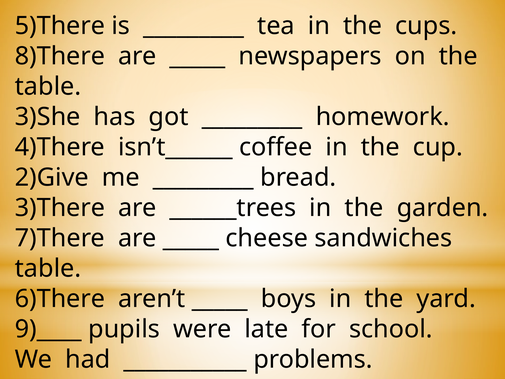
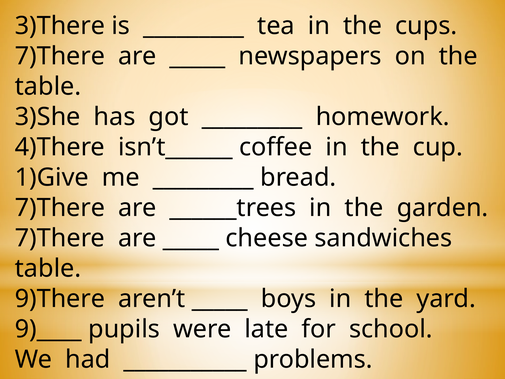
5)There: 5)There -> 3)There
8)There at (60, 56): 8)There -> 7)There
2)Give: 2)Give -> 1)Give
3)There at (60, 208): 3)There -> 7)There
6)There: 6)There -> 9)There
